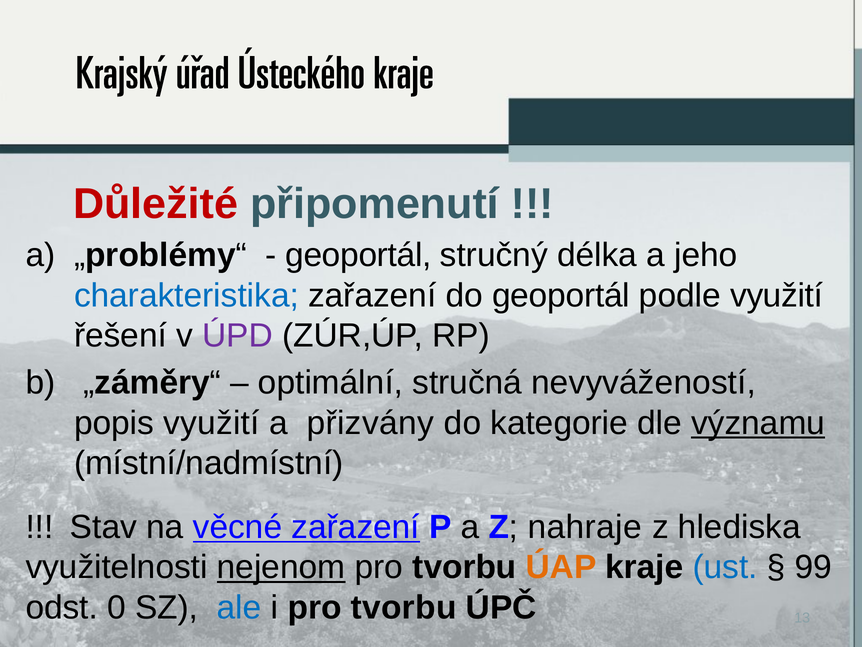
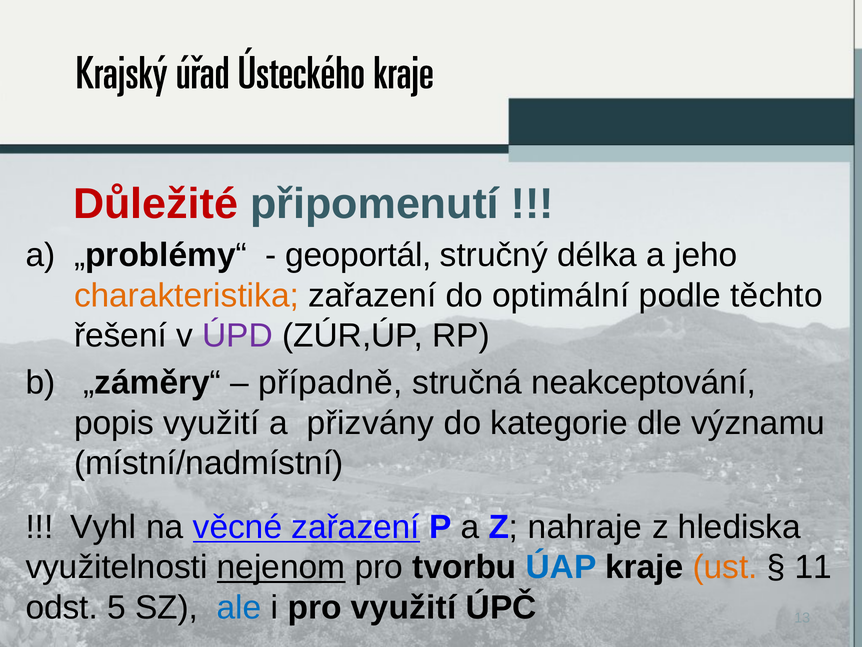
charakteristika colour: blue -> orange
do geoportál: geoportál -> optimální
podle využití: využití -> těchto
optimální: optimální -> případně
nevyvážeností: nevyvážeností -> neakceptování
významu underline: present -> none
Stav: Stav -> Vyhl
ÚAP colour: orange -> blue
ust colour: blue -> orange
99: 99 -> 11
0: 0 -> 5
i pro tvorbu: tvorbu -> využití
